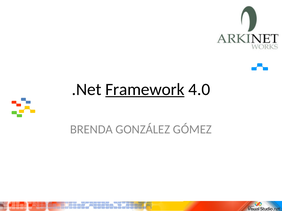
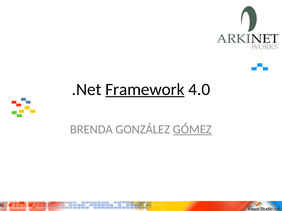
GÓMEZ underline: none -> present
